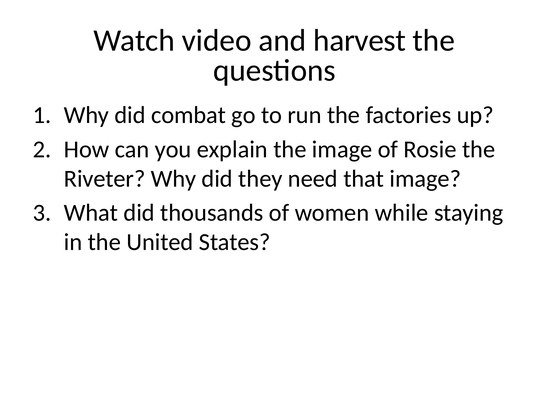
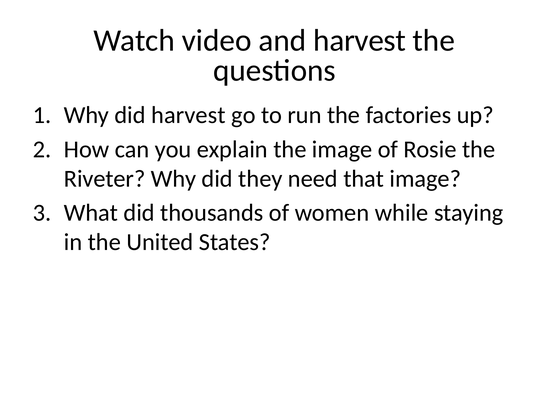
did combat: combat -> harvest
